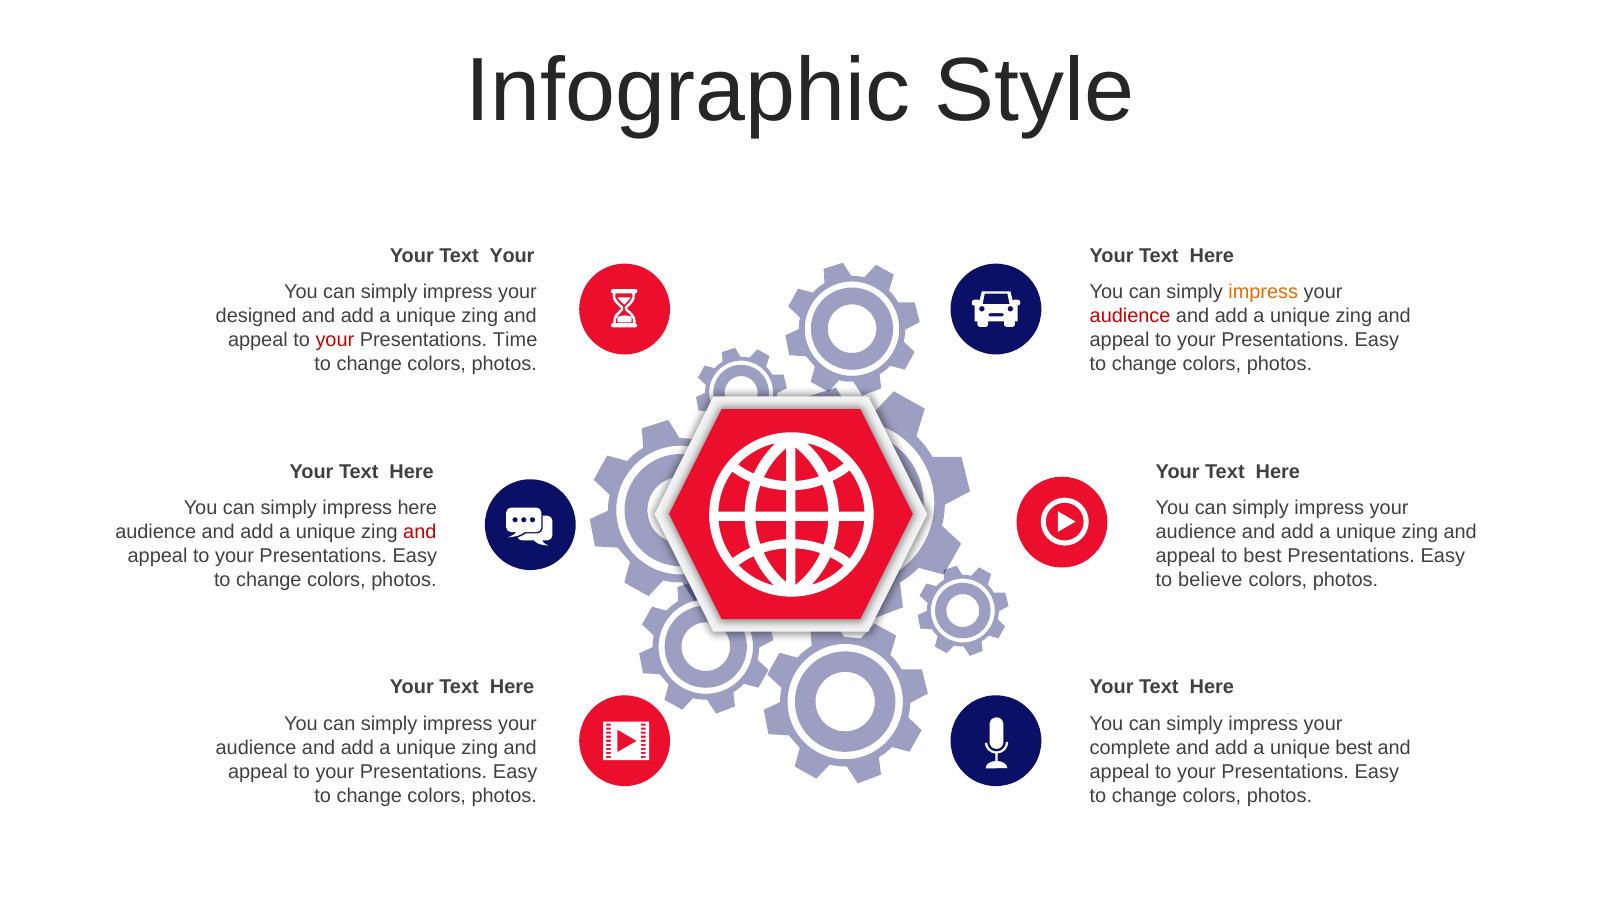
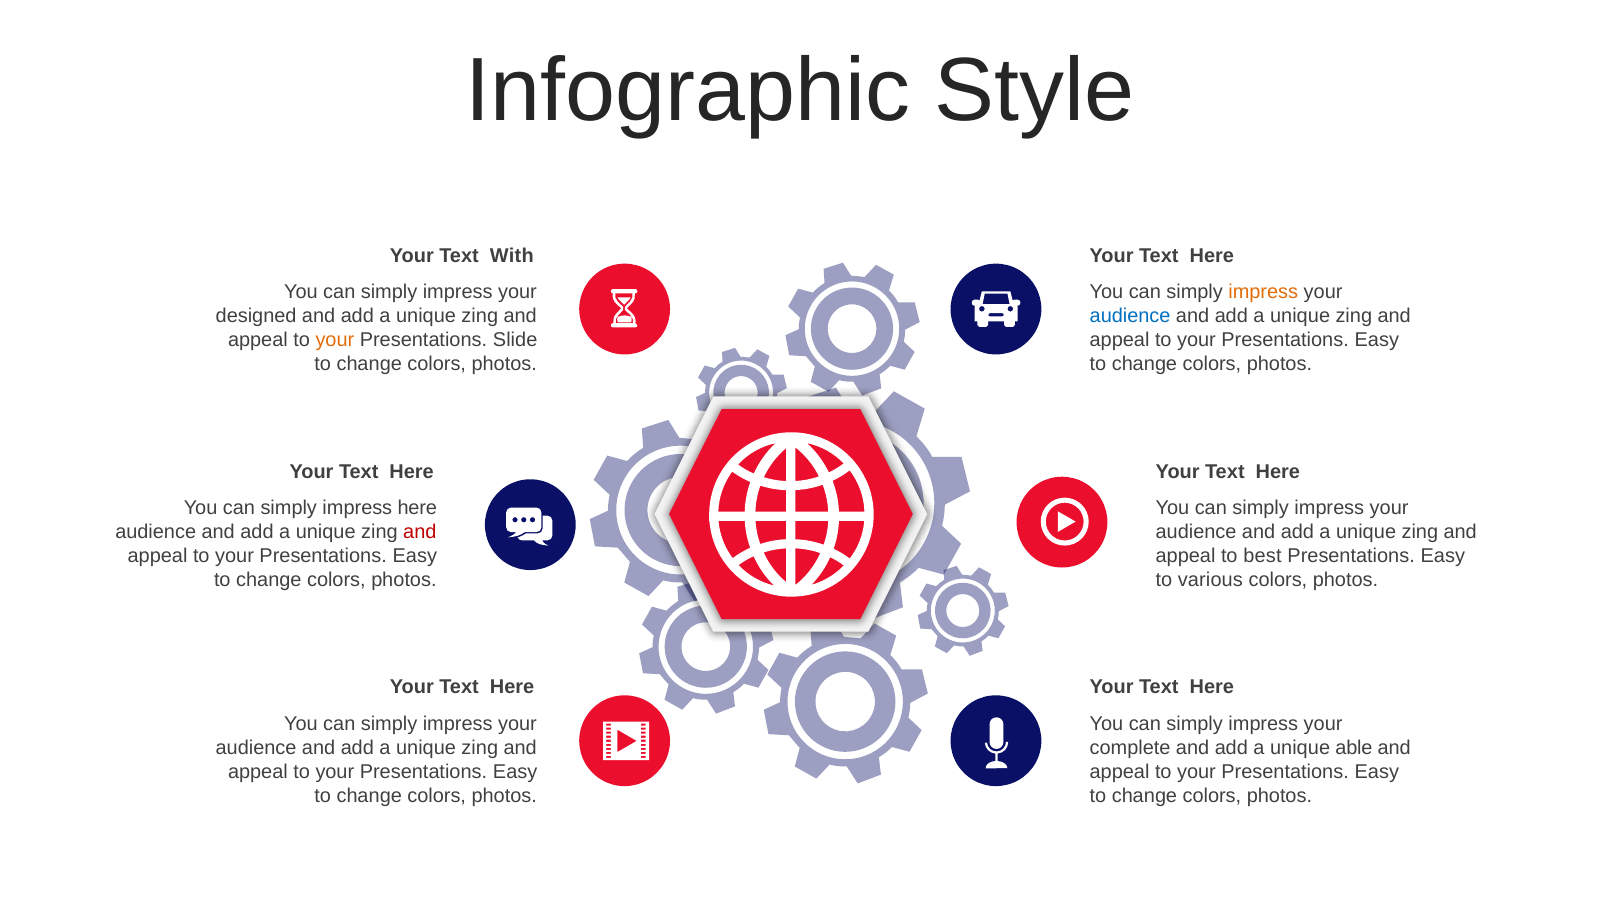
Text Your: Your -> With
audience at (1130, 316) colour: red -> blue
your at (335, 340) colour: red -> orange
Time: Time -> Slide
believe: believe -> various
unique best: best -> able
